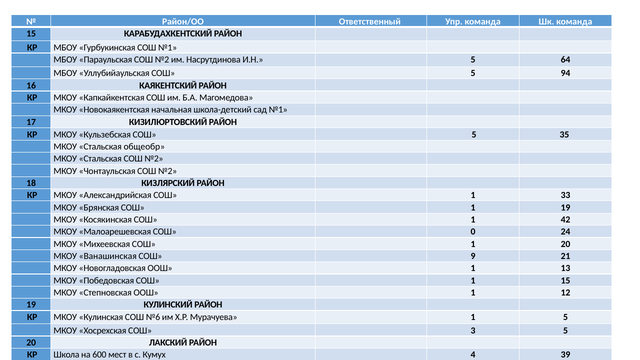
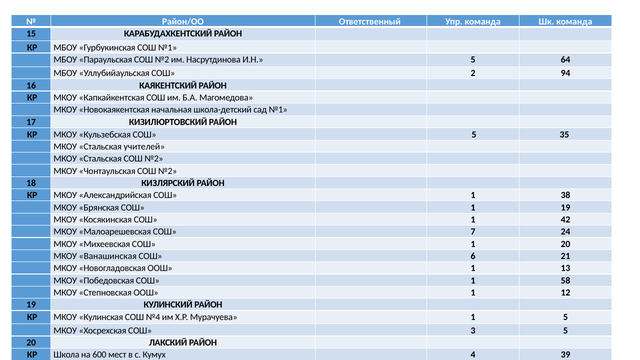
Уллубийаульская СОШ 5: 5 -> 2
общеобр: общеобр -> учителей
33: 33 -> 38
0: 0 -> 7
9: 9 -> 6
1 15: 15 -> 58
№6: №6 -> №4
